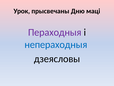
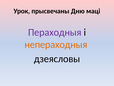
непераходныя colour: blue -> orange
